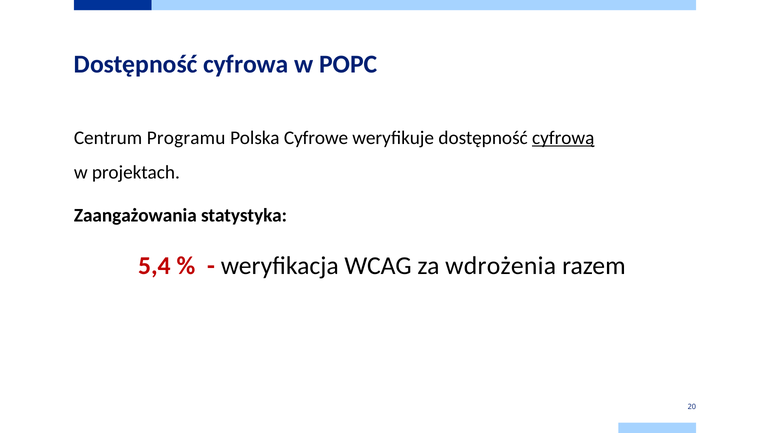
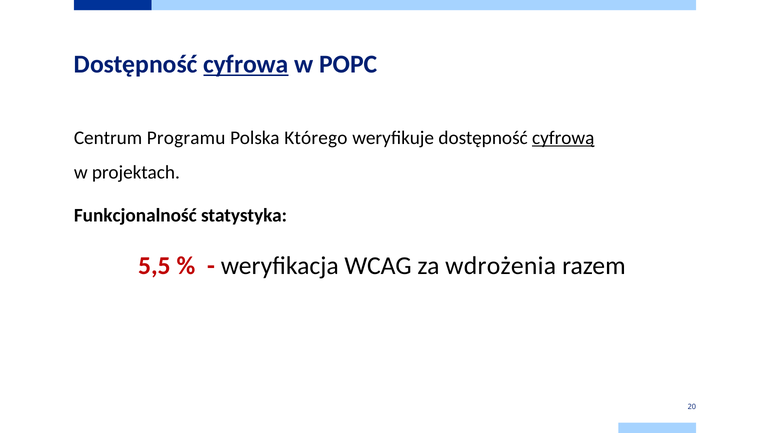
cyfrowa underline: none -> present
Cyfrowe: Cyfrowe -> Którego
Zaangażowania: Zaangażowania -> Funkcjonalność
5,4: 5,4 -> 5,5
